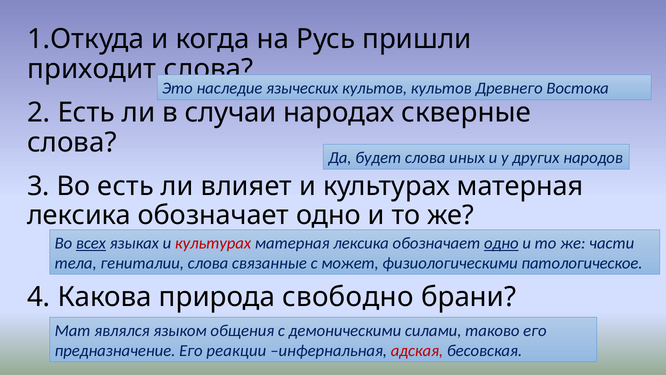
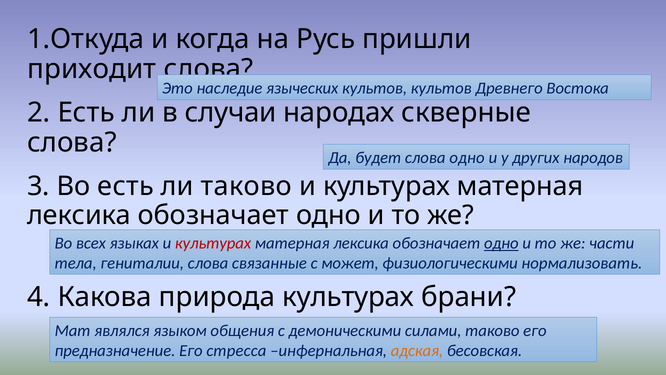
слова иных: иных -> одно
ли влияет: влияет -> таково
всех underline: present -> none
патологическое: патологическое -> нормализовать
природа свободно: свободно -> культурах
реакции: реакции -> стресса
адская colour: red -> orange
